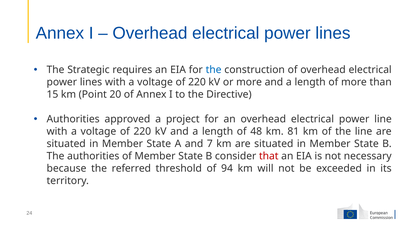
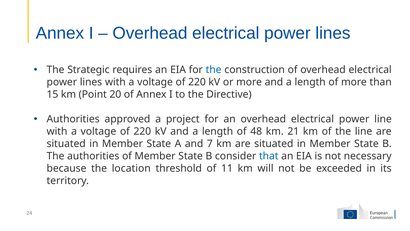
81: 81 -> 21
that colour: red -> blue
referred: referred -> location
94: 94 -> 11
